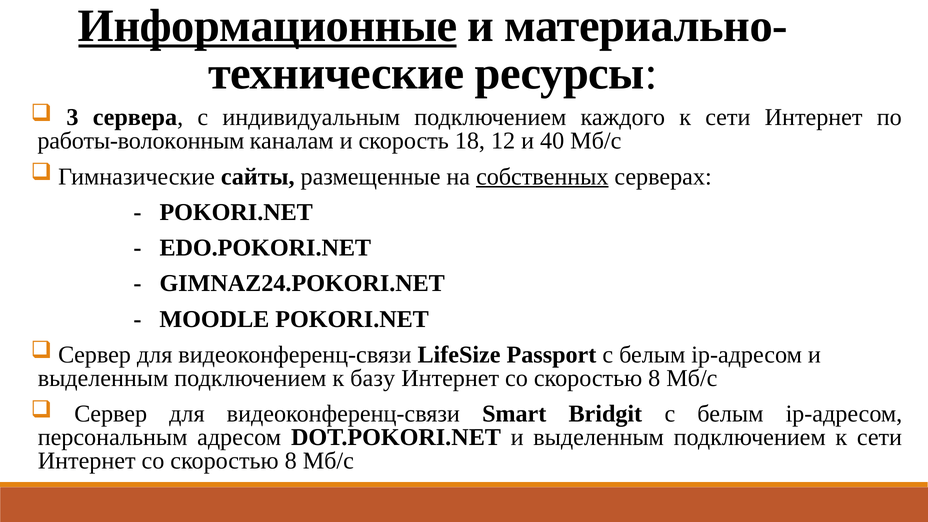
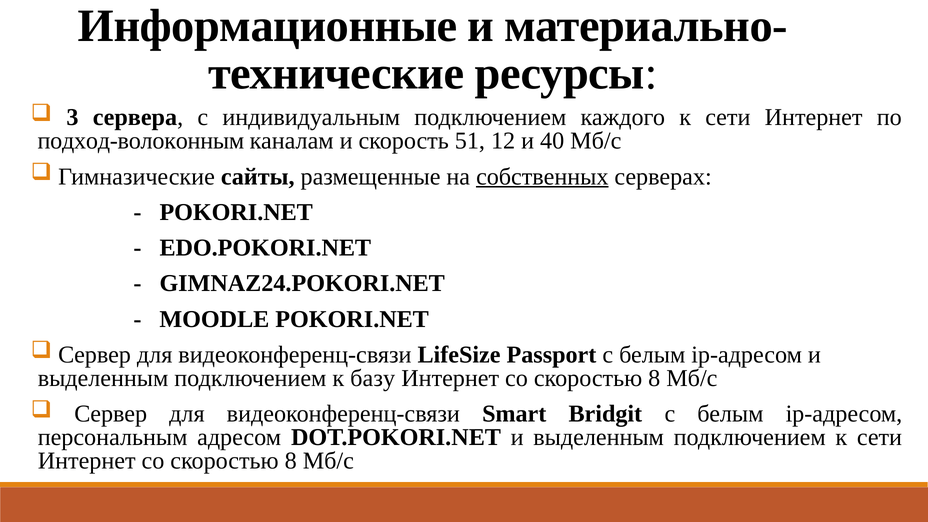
Информационные underline: present -> none
работы-волоконным: работы-волоконным -> подход-волоконным
18: 18 -> 51
